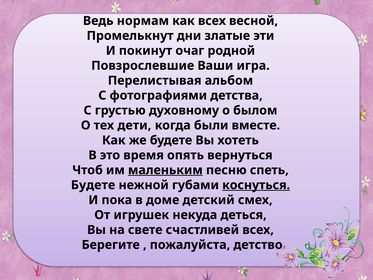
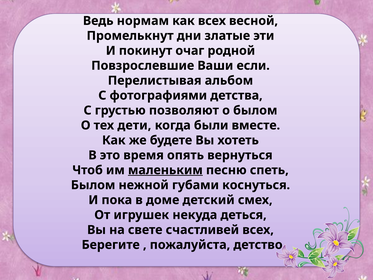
игра: игра -> если
духовному: духовному -> позволяют
Будете at (93, 185): Будете -> Былом
коснуться underline: present -> none
